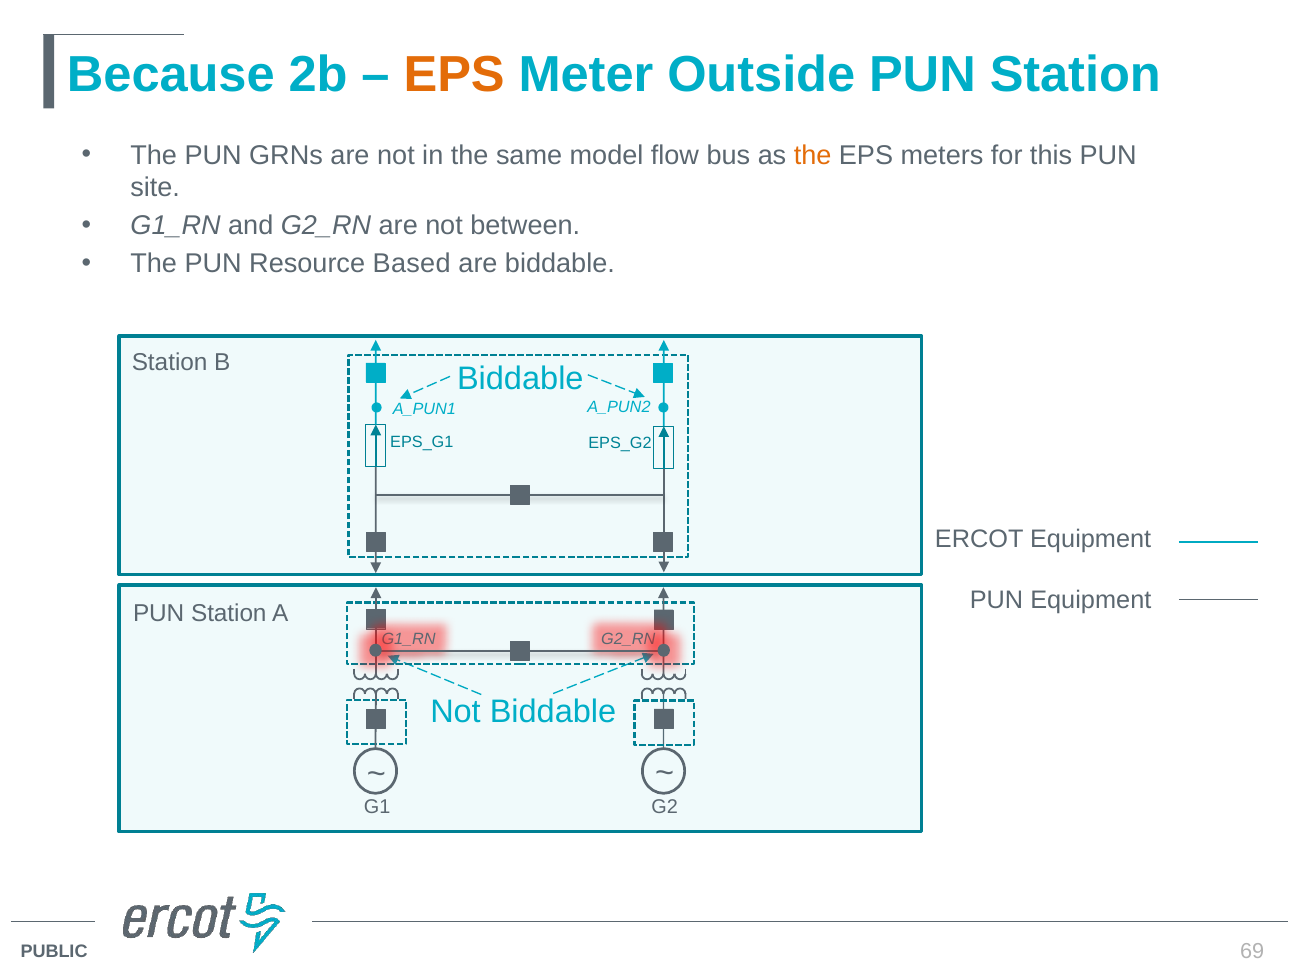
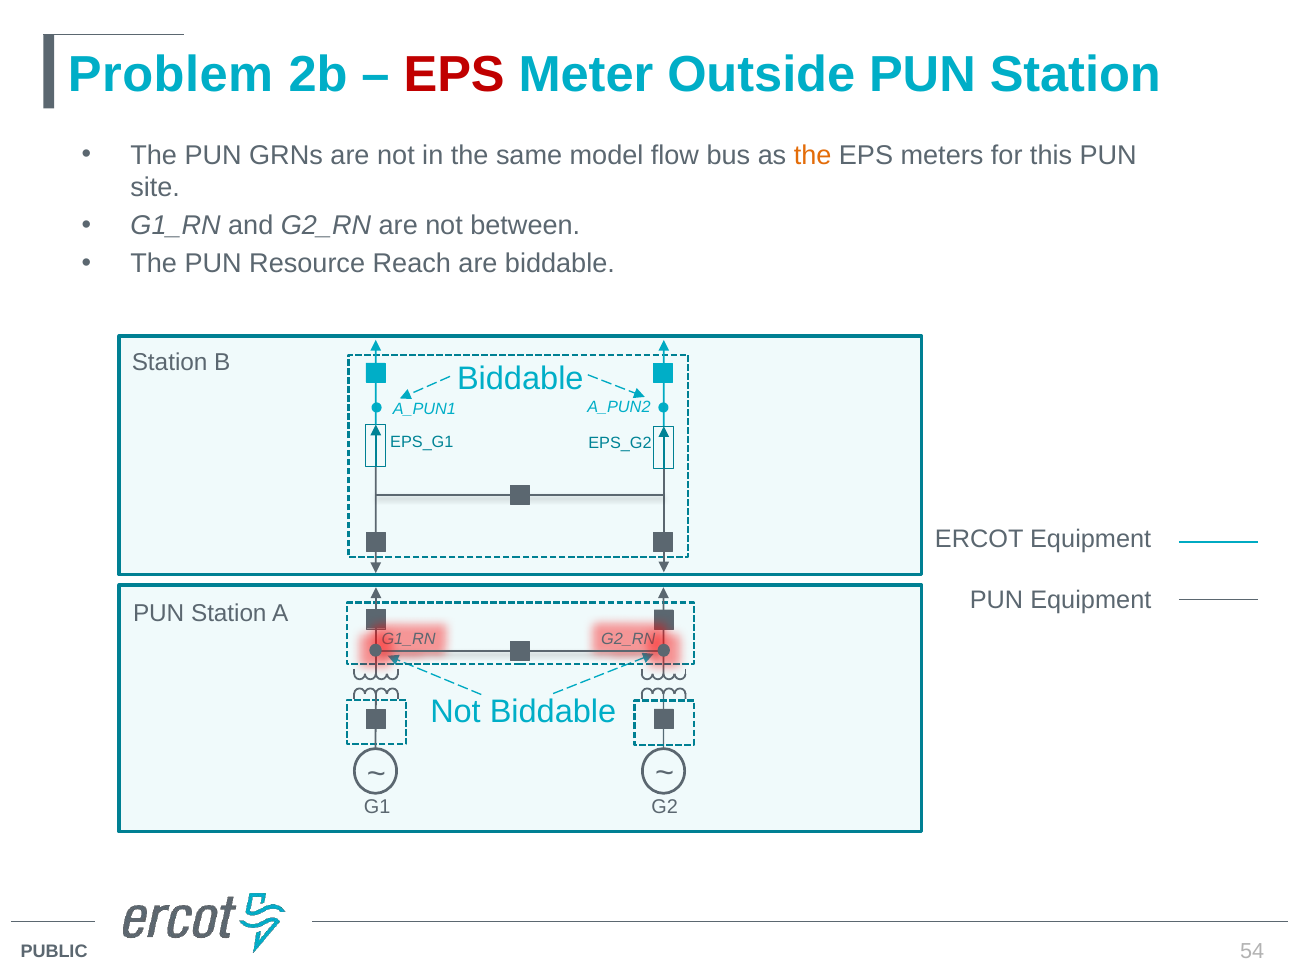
Because: Because -> Problem
EPS at (454, 75) colour: orange -> red
Based: Based -> Reach
69: 69 -> 54
